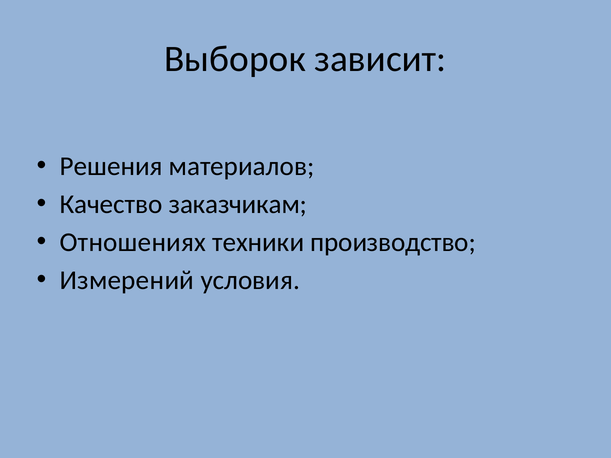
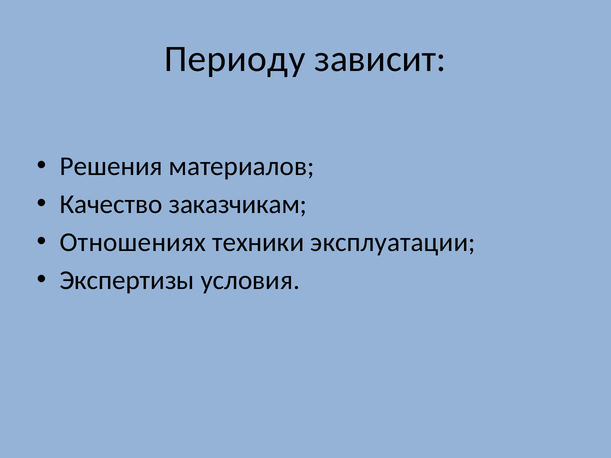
Выборок: Выборок -> Периоду
производство: производство -> эксплуатации
Измерений: Измерений -> Экспертизы
